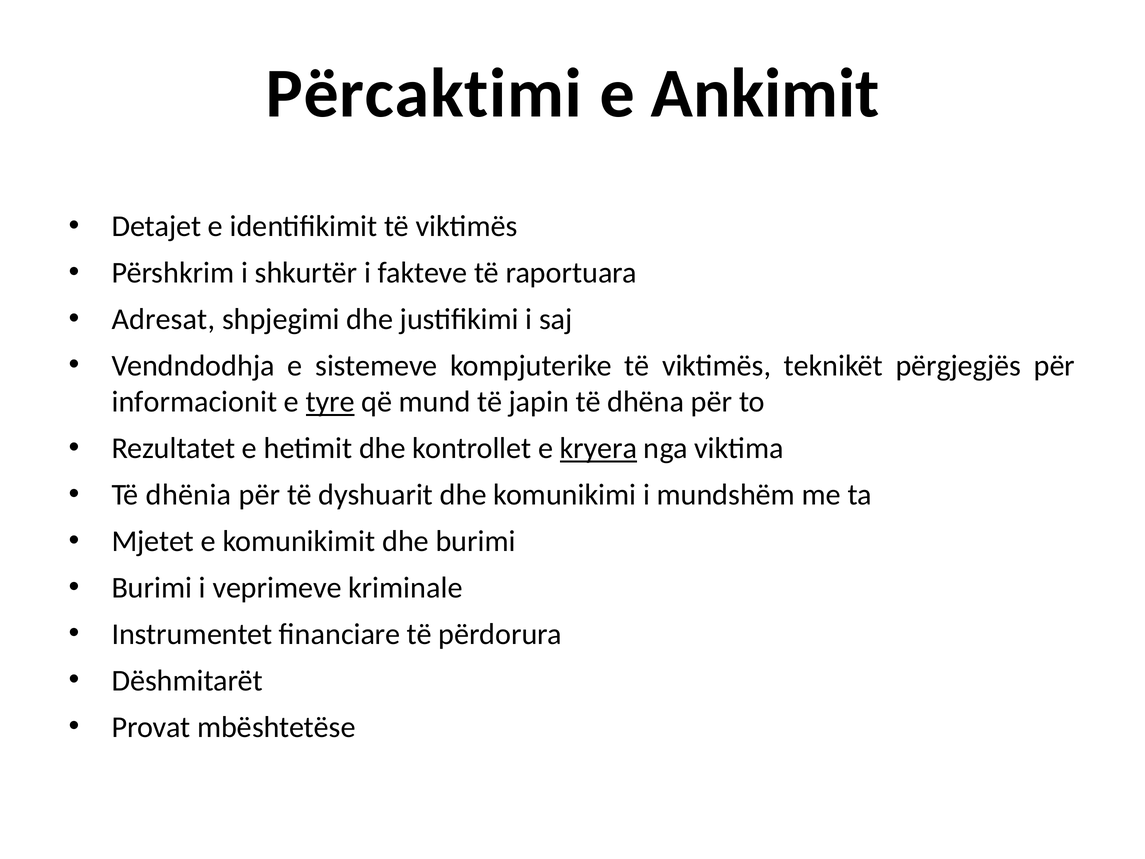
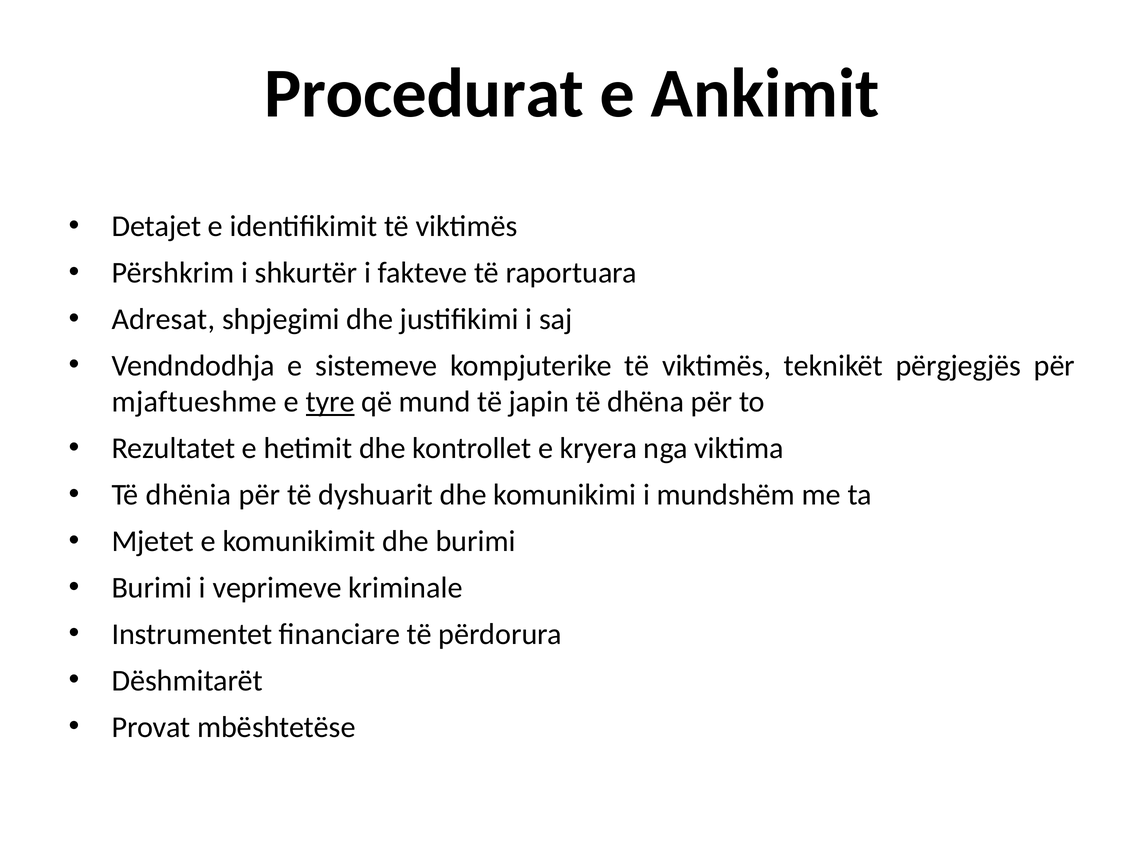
Përcaktimi: Përcaktimi -> Procedurat
informacionit: informacionit -> mjaftueshme
kryera underline: present -> none
